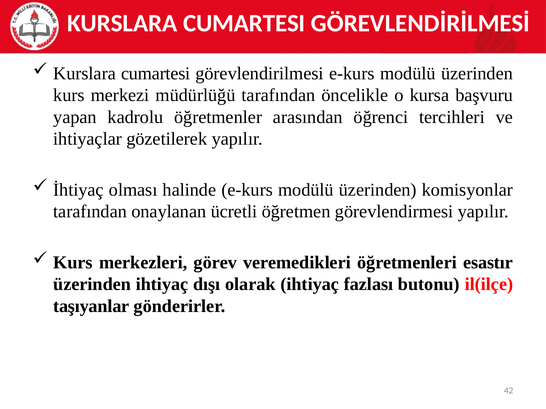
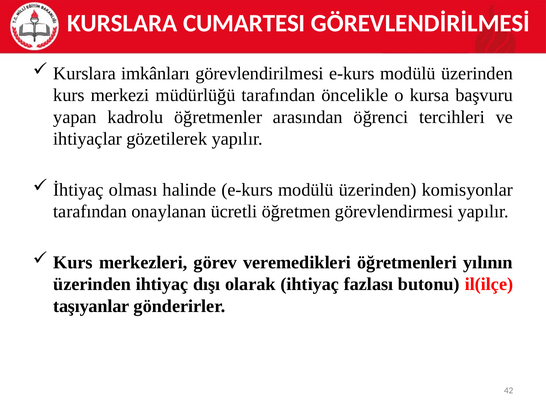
cumartesi at (156, 73): cumartesi -> imkânları
esastır: esastır -> yılının
